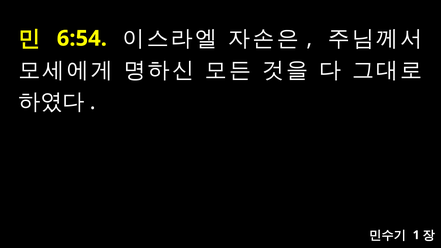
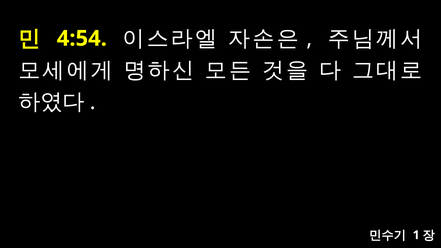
6:54: 6:54 -> 4:54
